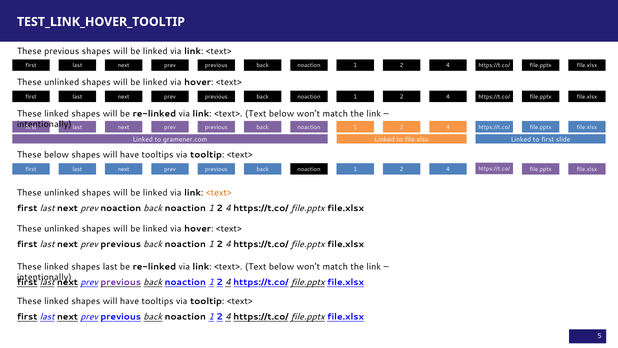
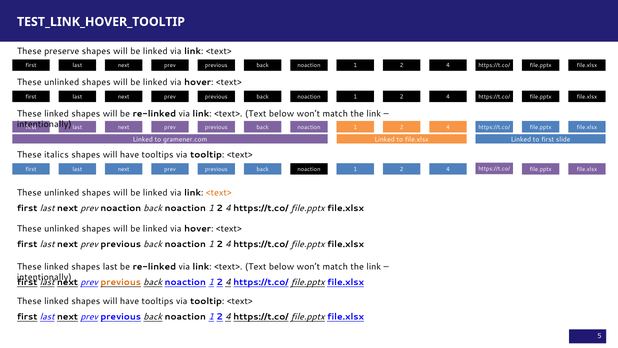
These previous: previous -> preserve
These below: below -> italics
previous at (121, 282) colour: purple -> orange
